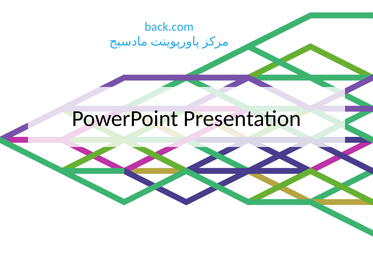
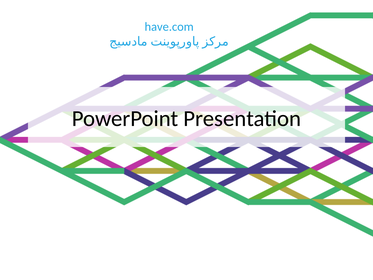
back.com: back.com -> have.com
